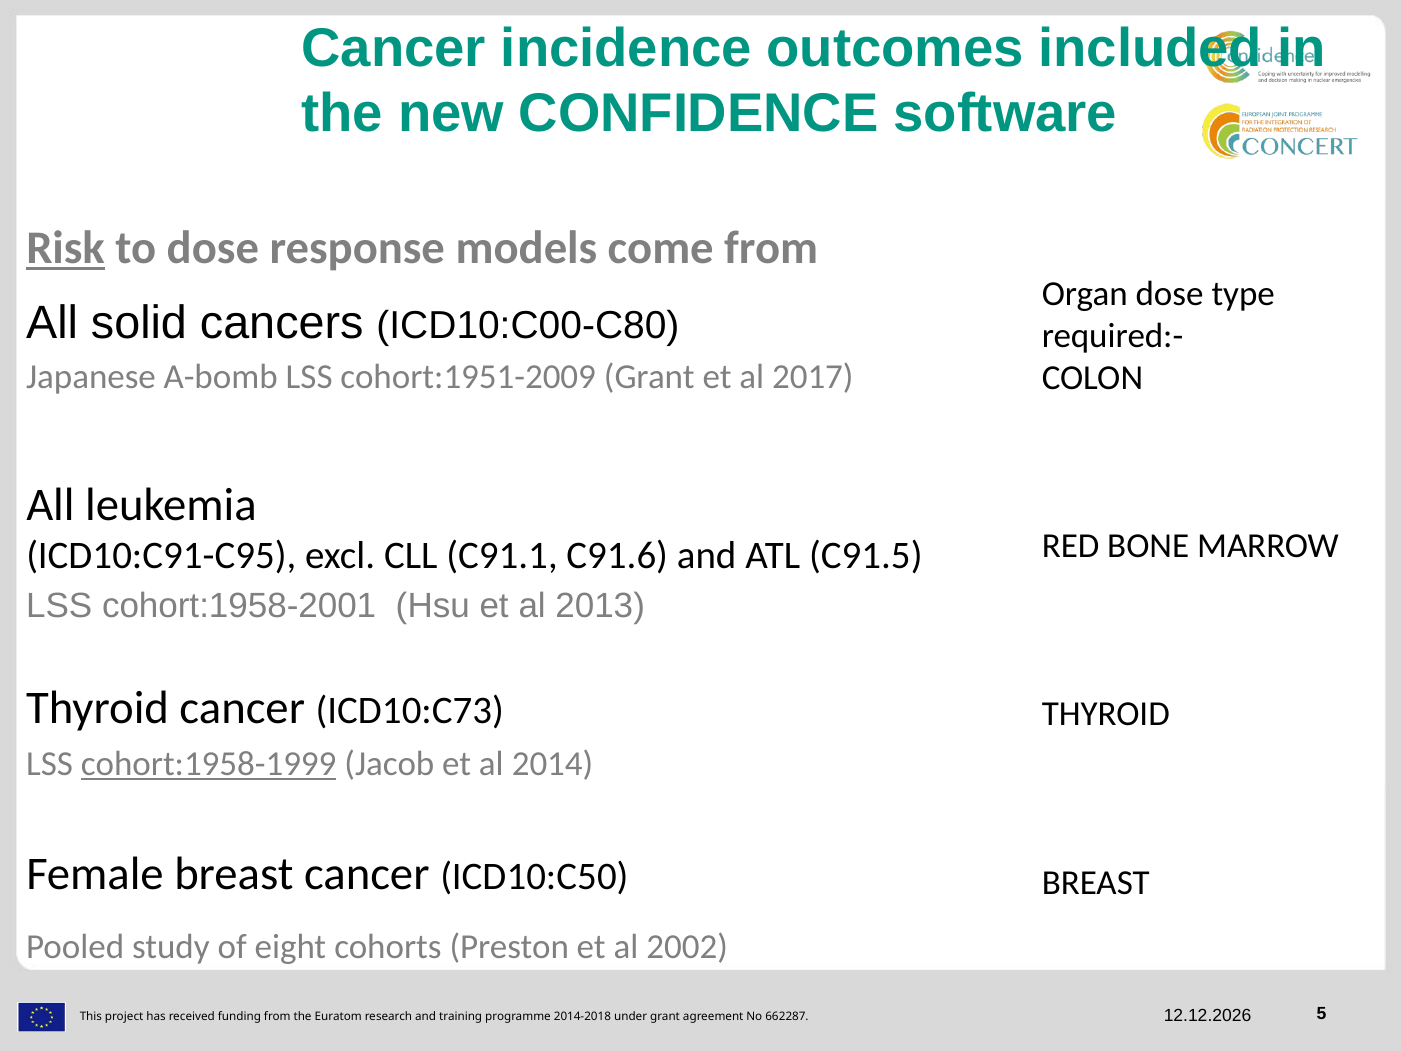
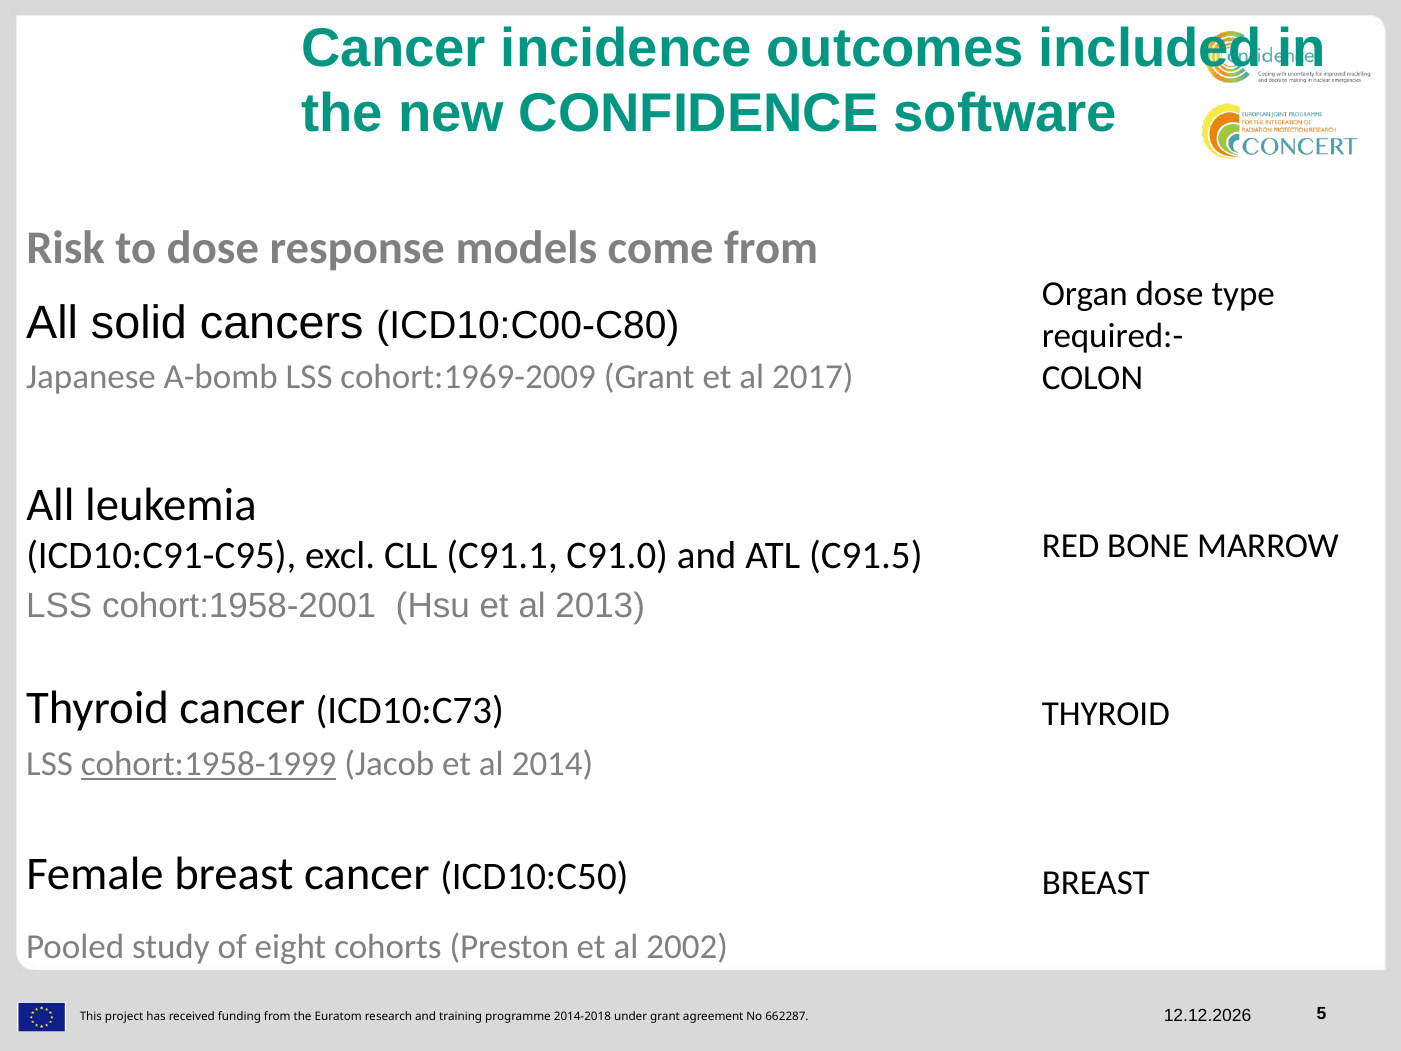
Risk underline: present -> none
cohort:1951-2009: cohort:1951-2009 -> cohort:1969-2009
C91.6: C91.6 -> C91.0
